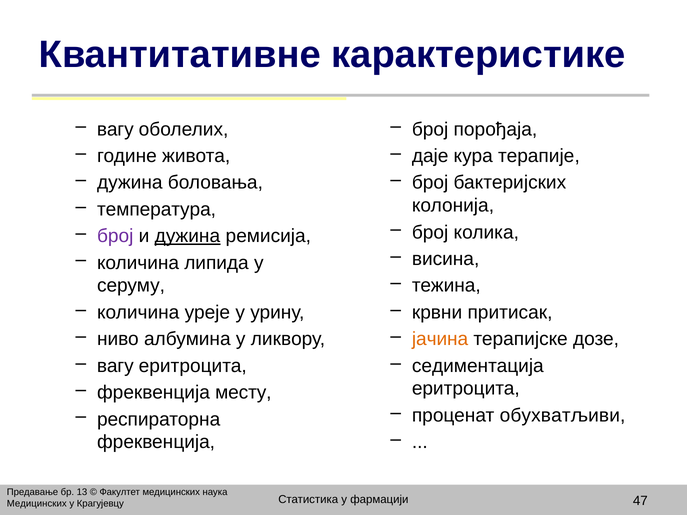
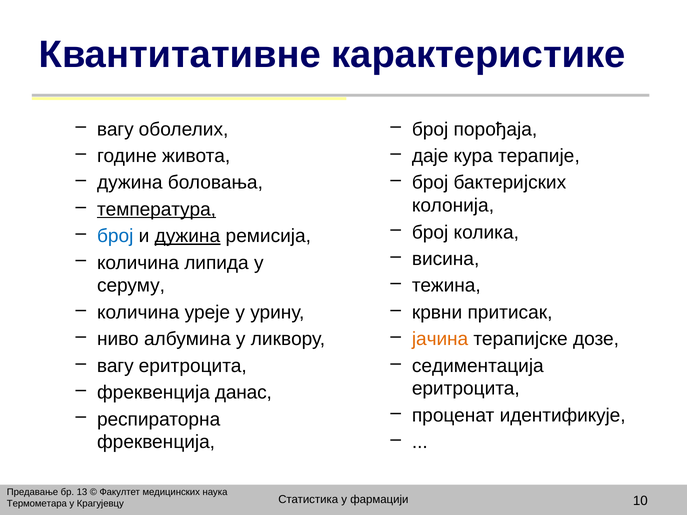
температура underline: none -> present
број at (115, 236) colour: purple -> blue
месту: месту -> данас
обухватљиви: обухватљиви -> идентификује
47: 47 -> 10
Медицинских at (37, 504): Медицинских -> Термометара
